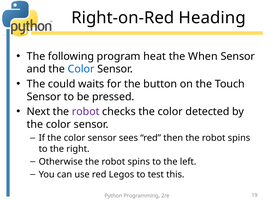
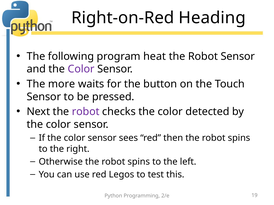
When at (203, 56): When -> Robot
Color at (81, 69) colour: blue -> purple
could: could -> more
